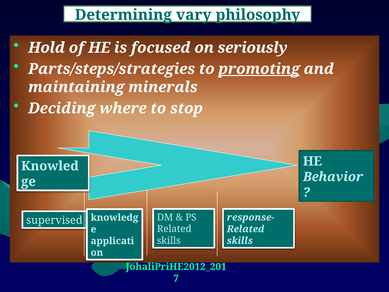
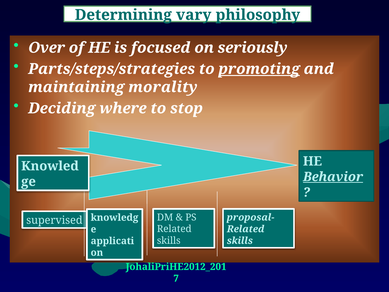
Hold: Hold -> Over
minerals: minerals -> morality
Behavior underline: none -> present
response-: response- -> proposal-
